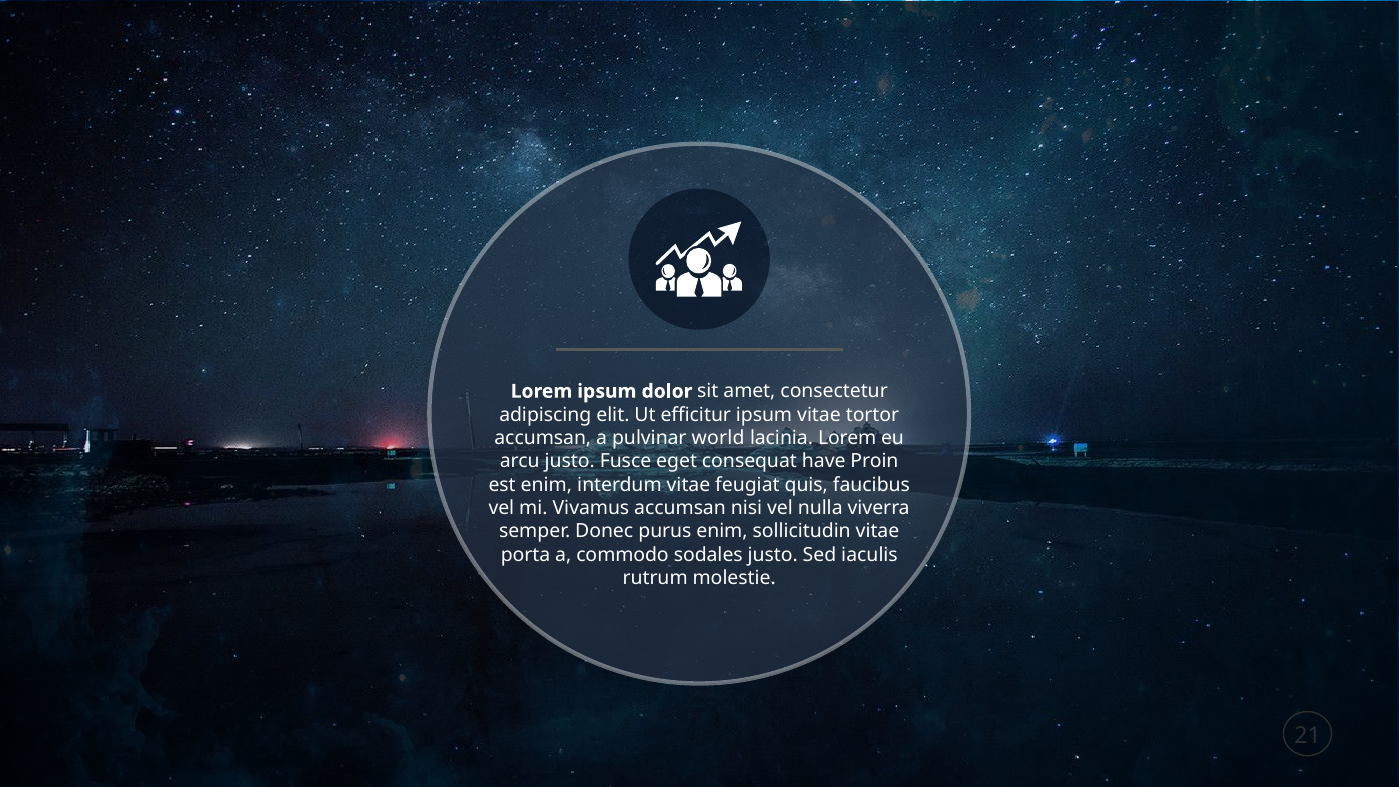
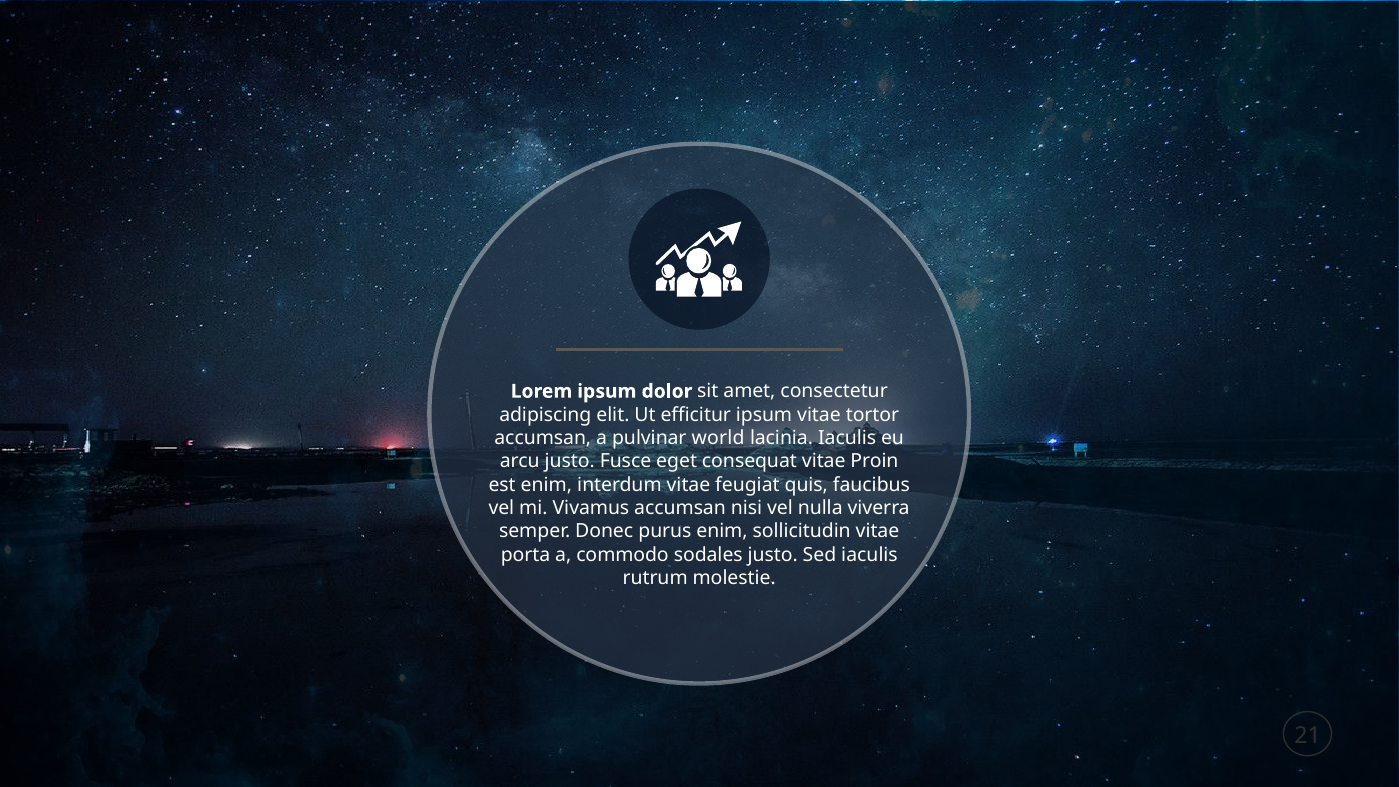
lacinia Lorem: Lorem -> Iaculis
consequat have: have -> vitae
